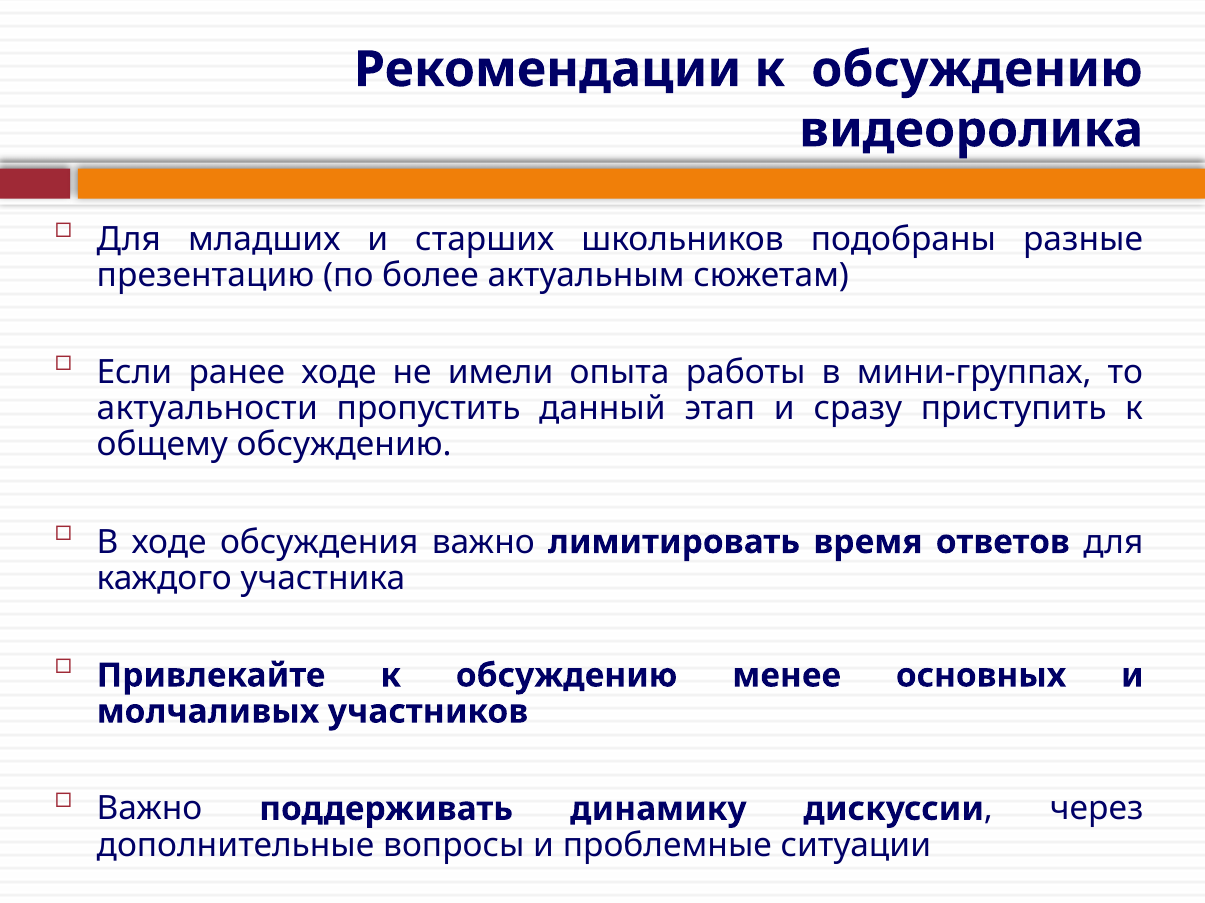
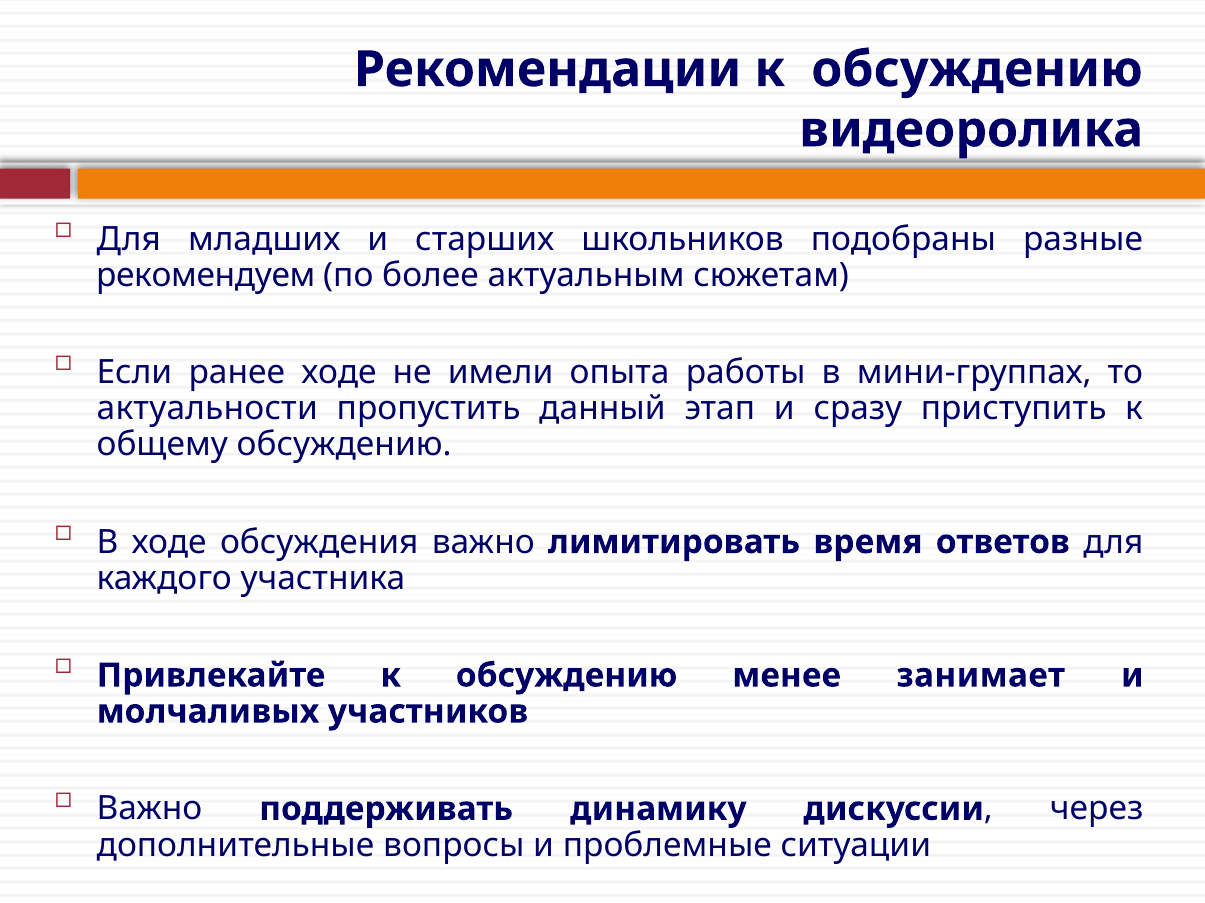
презентацию: презентацию -> рекомендуем
основных: основных -> занимает
